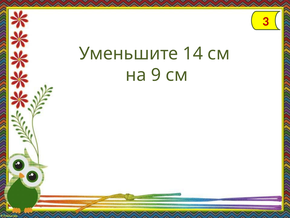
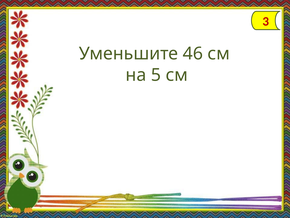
14: 14 -> 46
9: 9 -> 5
